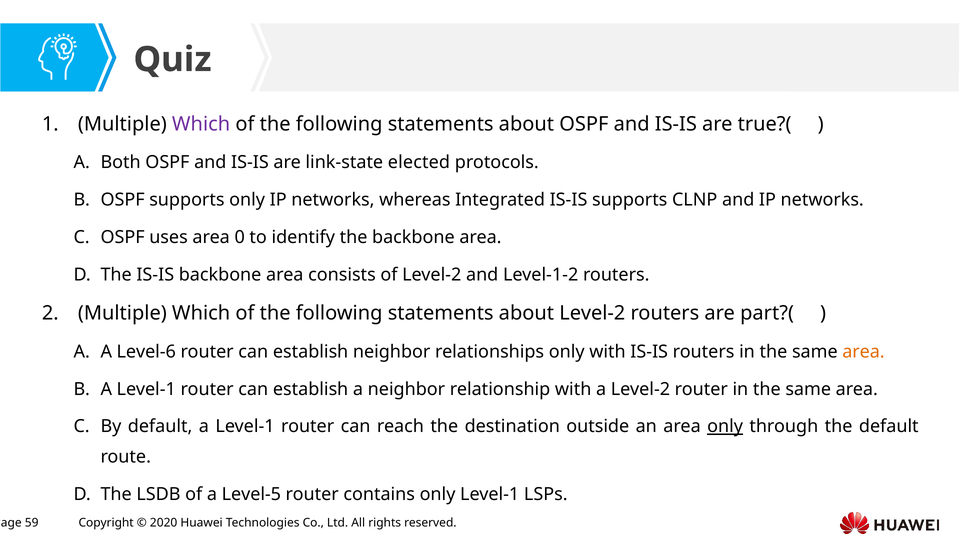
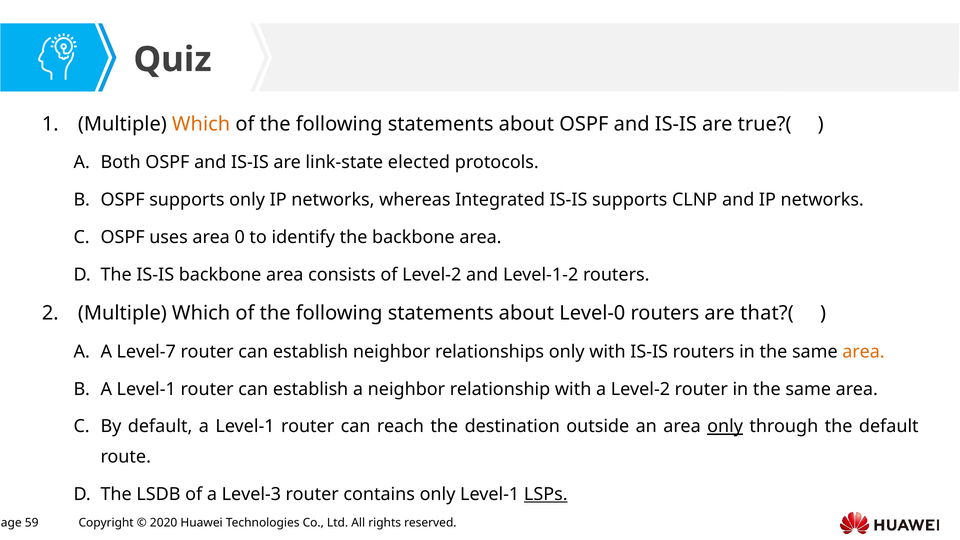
Which at (201, 124) colour: purple -> orange
about Level-2: Level-2 -> Level-0
part?(: part?( -> that?(
Level-6: Level-6 -> Level-7
Level-5: Level-5 -> Level-3
LSPs underline: none -> present
